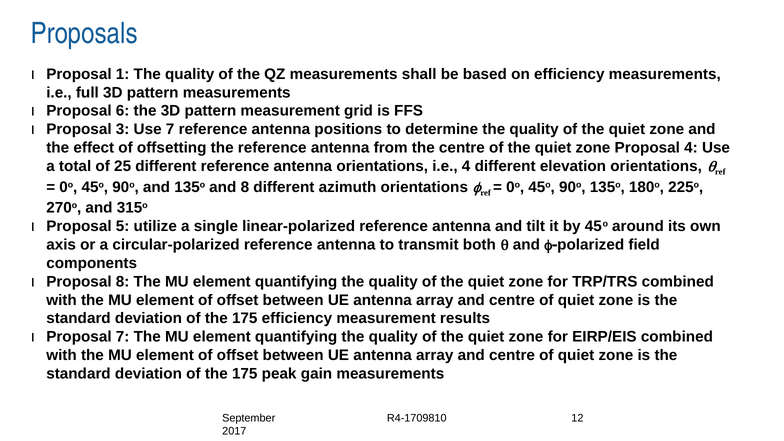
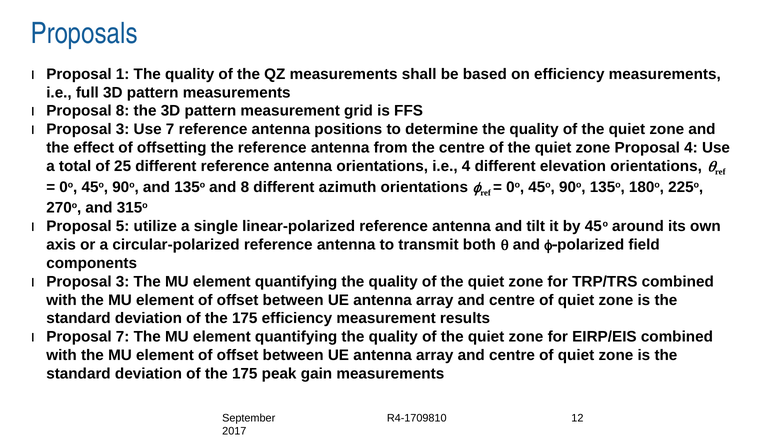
Proposal 6: 6 -> 8
8 at (123, 282): 8 -> 3
